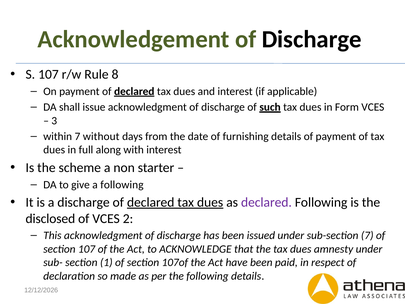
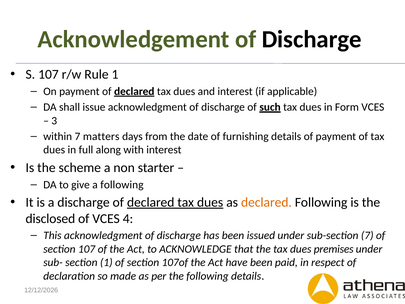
Rule 8: 8 -> 1
without: without -> matters
declared at (266, 202) colour: purple -> orange
2: 2 -> 4
amnesty: amnesty -> premises
